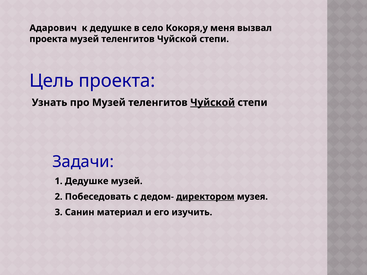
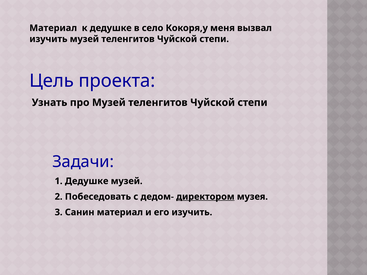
Адарович at (53, 28): Адарович -> Материал
проекта at (48, 39): проекта -> изучить
Чуйской at (213, 103) underline: present -> none
